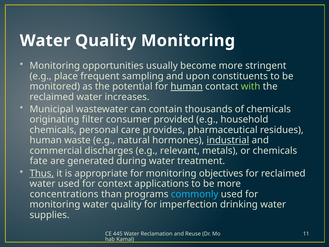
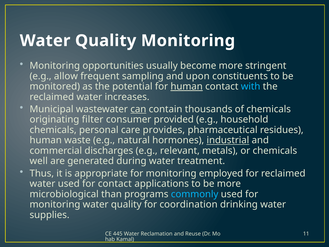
place: place -> allow
with colour: light green -> light blue
can underline: none -> present
fate: fate -> well
Thus underline: present -> none
objectives: objectives -> employed
for context: context -> contact
concentrations: concentrations -> microbiological
imperfection: imperfection -> coordination
